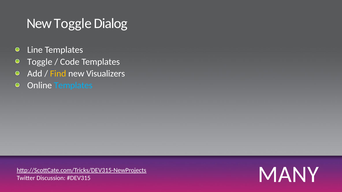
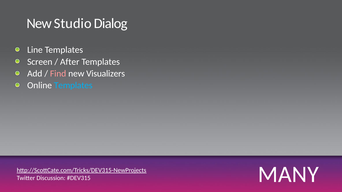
New Toggle: Toggle -> Studio
Toggle at (40, 62): Toggle -> Screen
Code: Code -> After
Find colour: yellow -> pink
